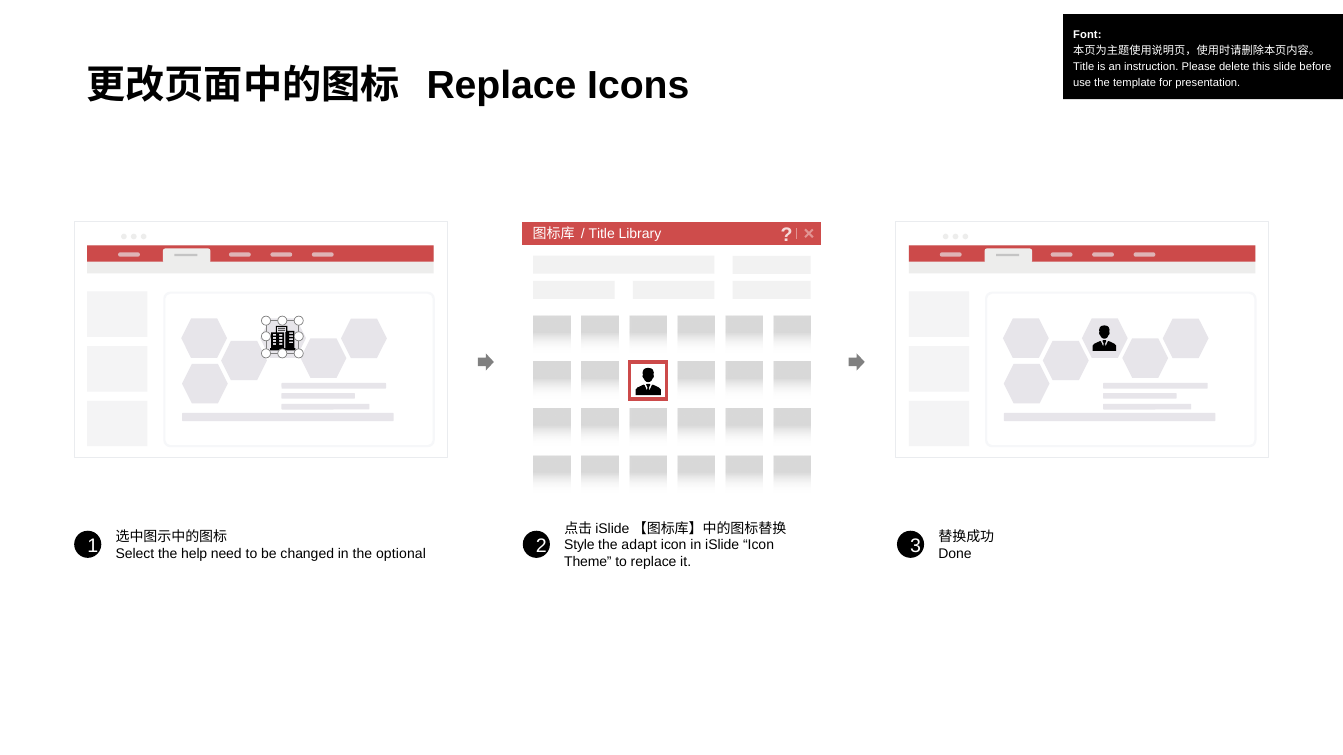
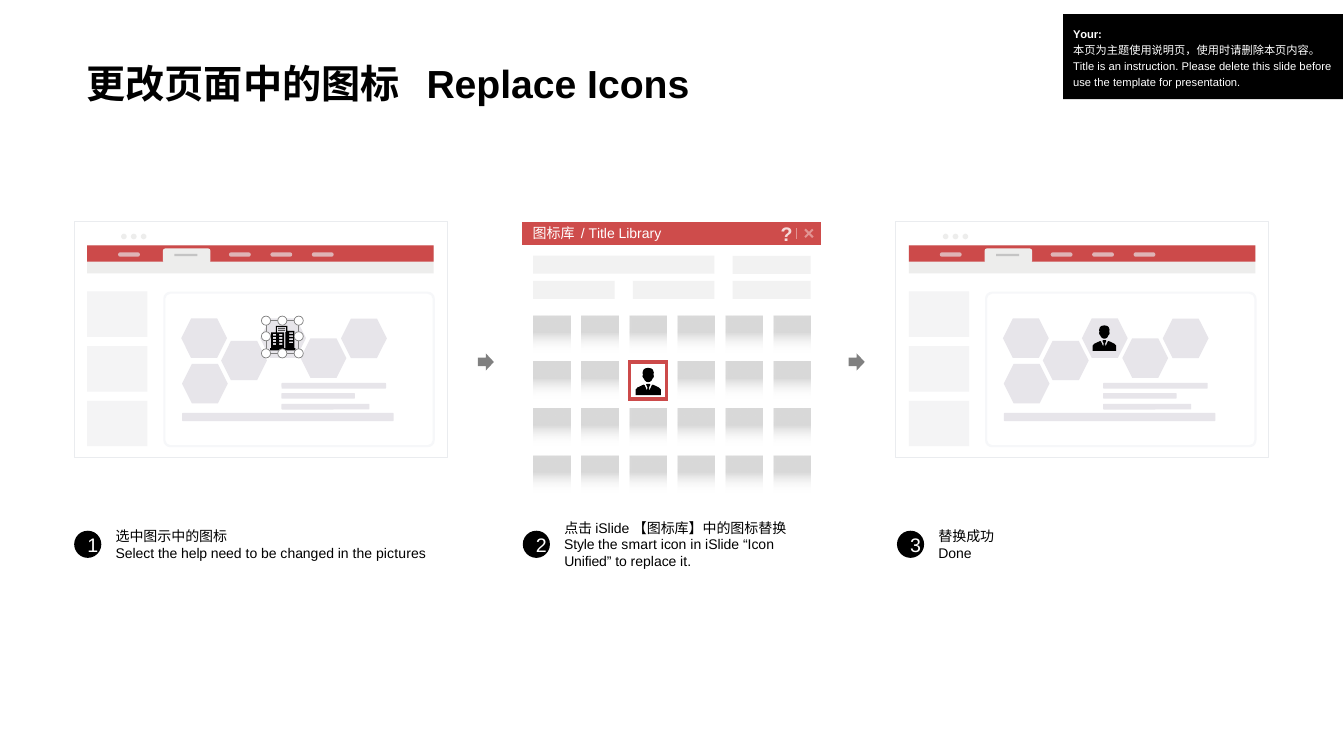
Font: Font -> Your
adapt: adapt -> smart
optional: optional -> pictures
Theme: Theme -> Unified
